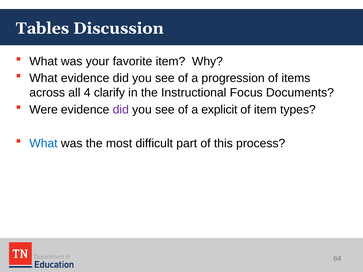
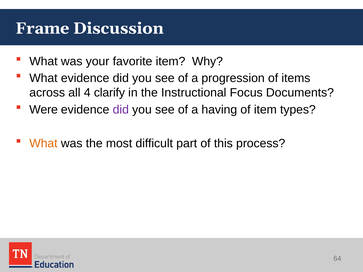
Tables: Tables -> Frame
explicit: explicit -> having
What at (43, 144) colour: blue -> orange
